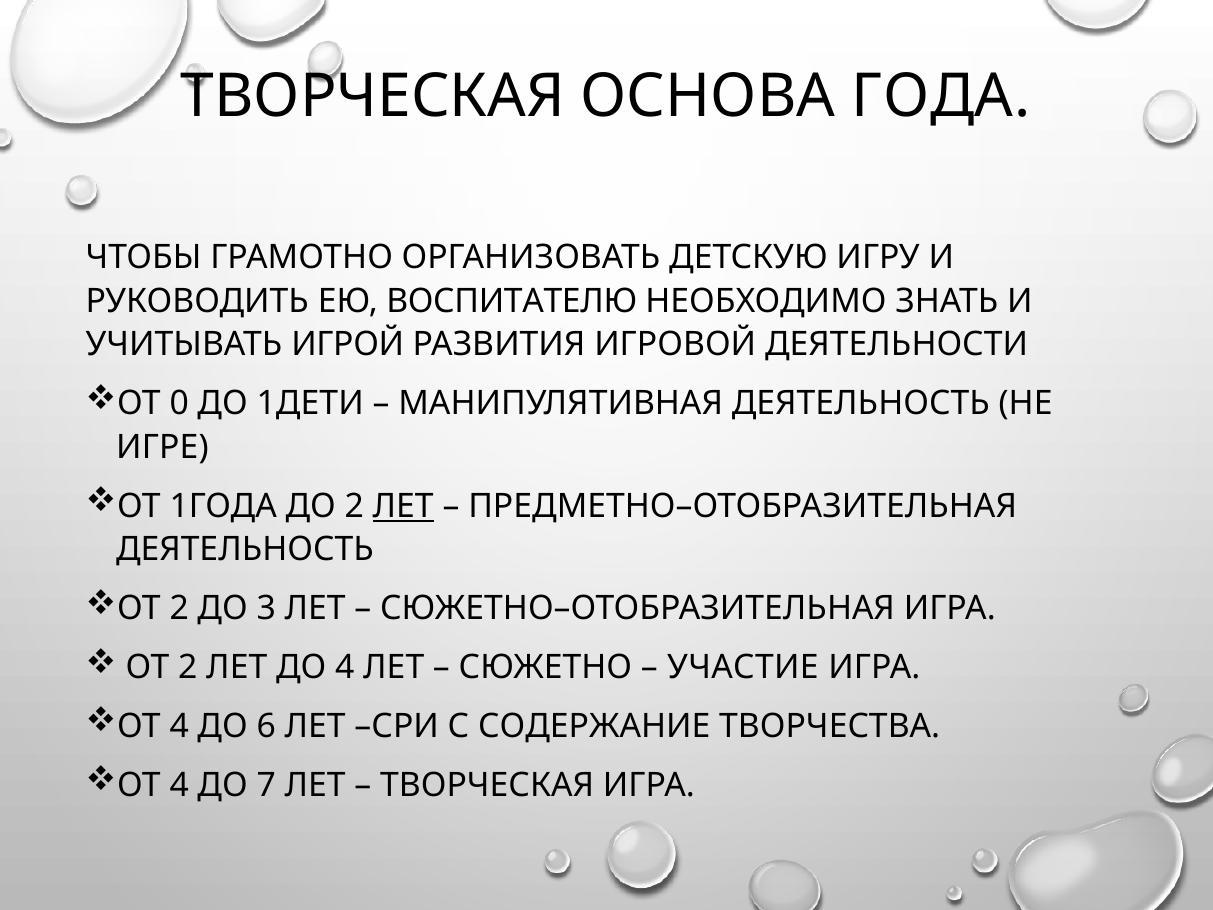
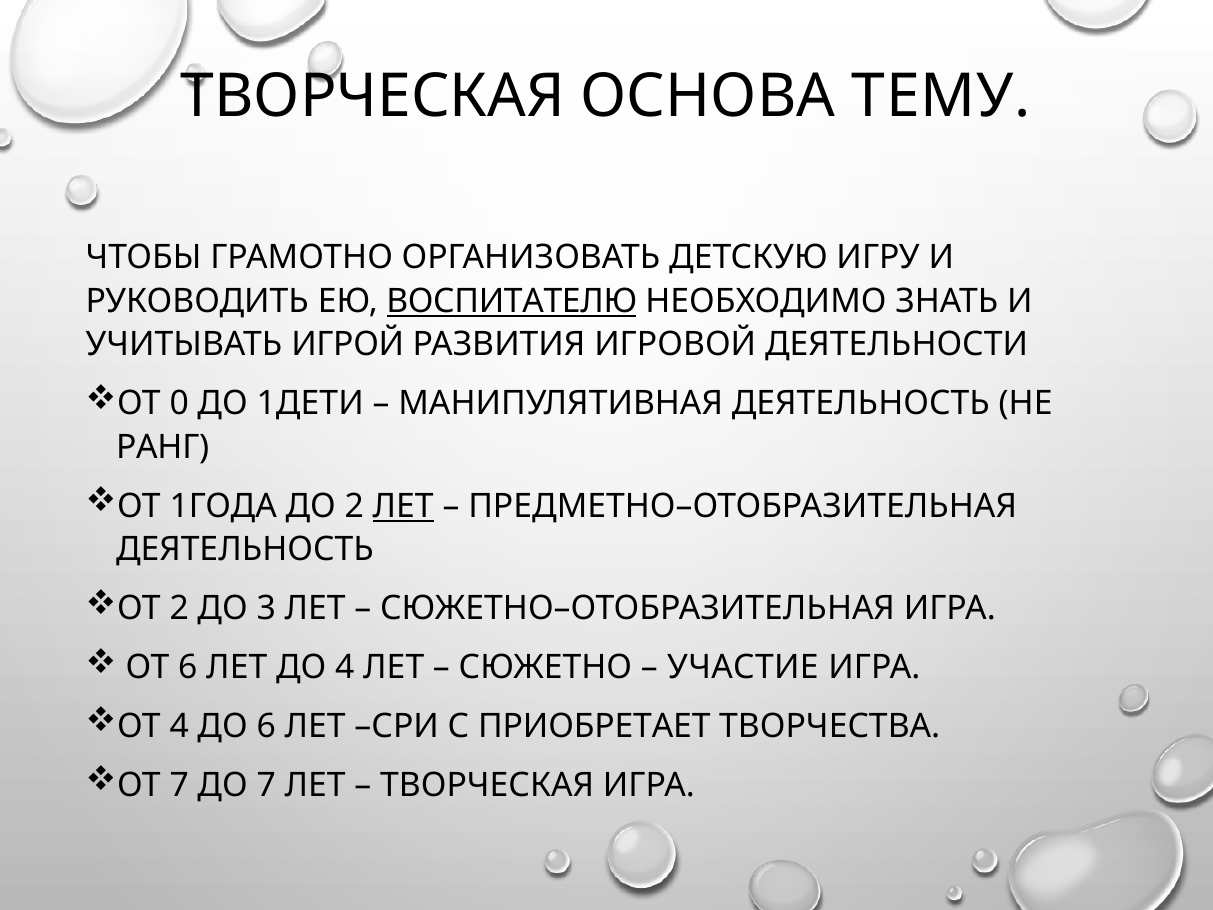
ГОДА: ГОДА -> ТЕМУ
ВОСПИТАТЕЛЮ underline: none -> present
ИГРЕ: ИГРЕ -> РАНГ
2 at (188, 667): 2 -> 6
СОДЕРЖАНИЕ: СОДЕРЖАНИЕ -> ПРИОБРЕТАЕТ
4 at (179, 785): 4 -> 7
